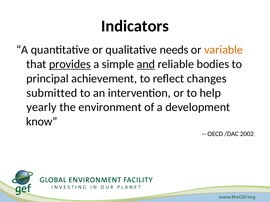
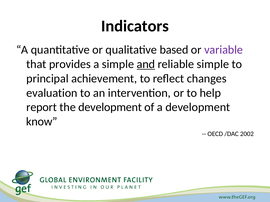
needs: needs -> based
variable colour: orange -> purple
provides underline: present -> none
reliable bodies: bodies -> simple
submitted: submitted -> evaluation
yearly: yearly -> report
the environment: environment -> development
